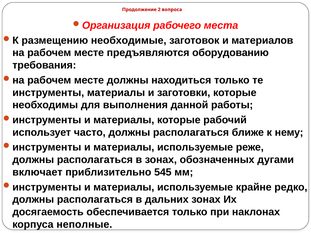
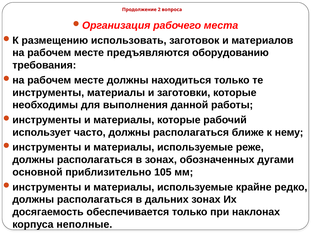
необходимые: необходимые -> использовать
включает: включает -> основной
545: 545 -> 105
